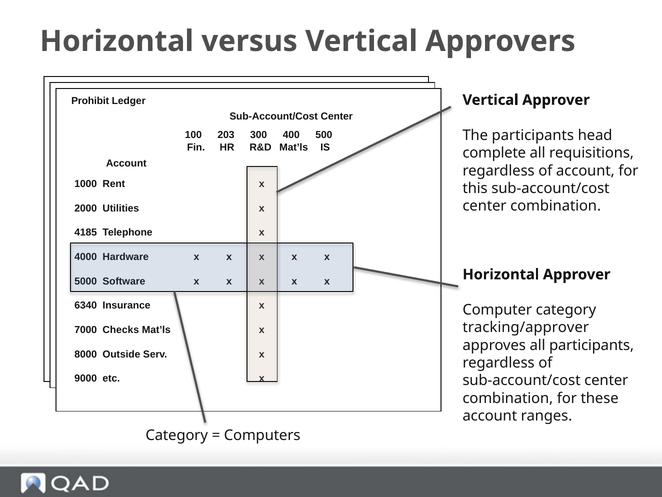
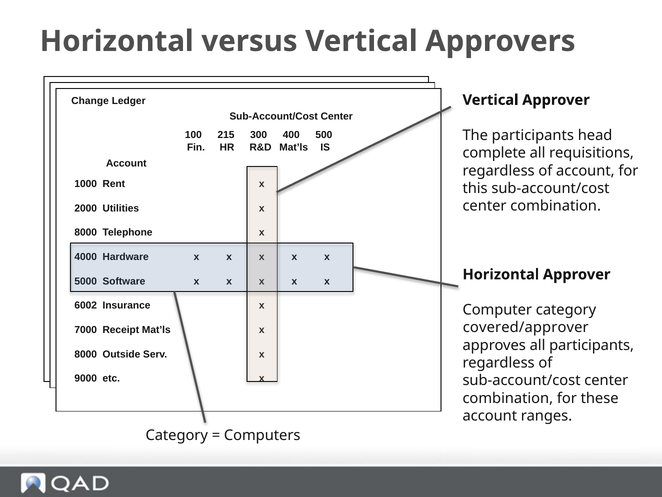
Prohibit: Prohibit -> Change
203: 203 -> 215
4185 at (86, 232): 4185 -> 8000
6340: 6340 -> 6002
tracking/approver: tracking/approver -> covered/approver
Checks: Checks -> Receipt
